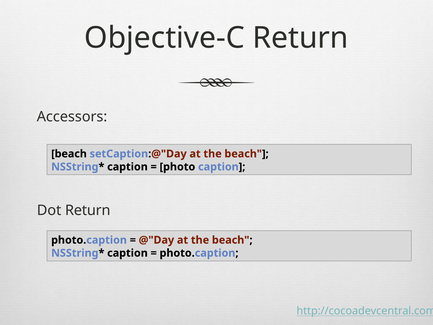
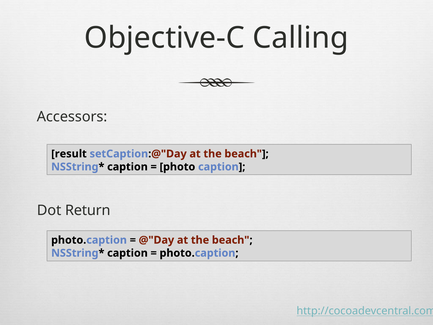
Objective-C Return: Return -> Calling
beach at (69, 154): beach -> result
